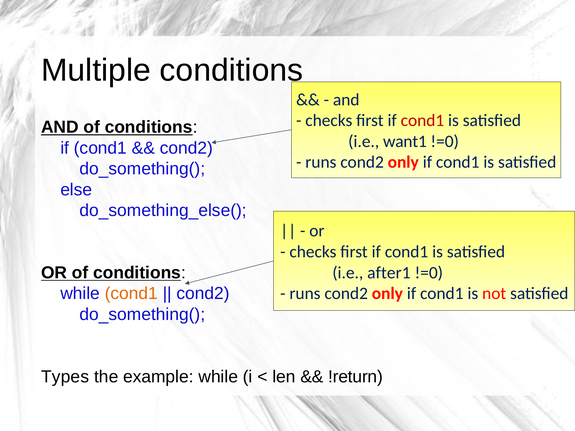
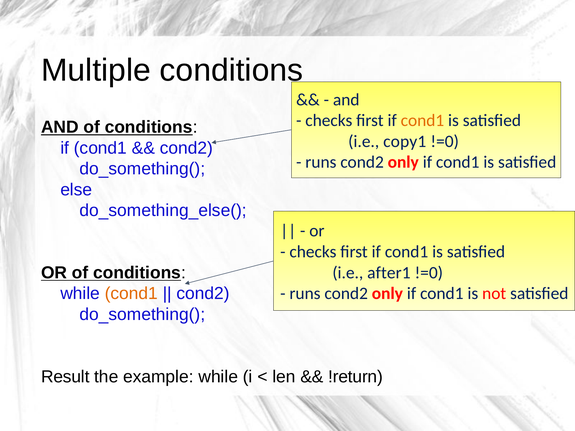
cond1 at (422, 121) colour: red -> orange
want1: want1 -> copy1
Types: Types -> Result
